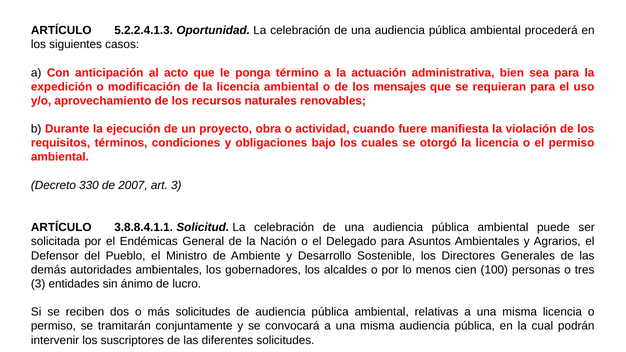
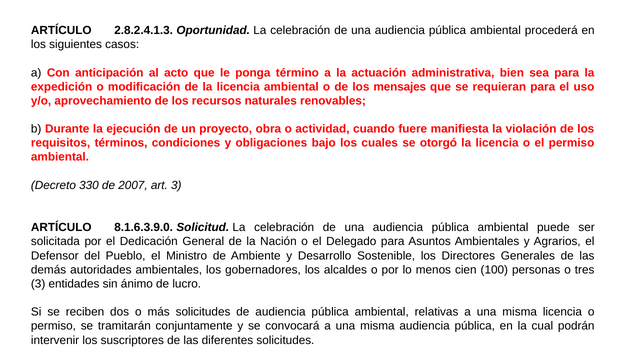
5.2.2.4.1.3: 5.2.2.4.1.3 -> 2.8.2.4.1.3
3.8.8.4.1.1: 3.8.8.4.1.1 -> 8.1.6.3.9.0
Endémicas: Endémicas -> Dedicación
